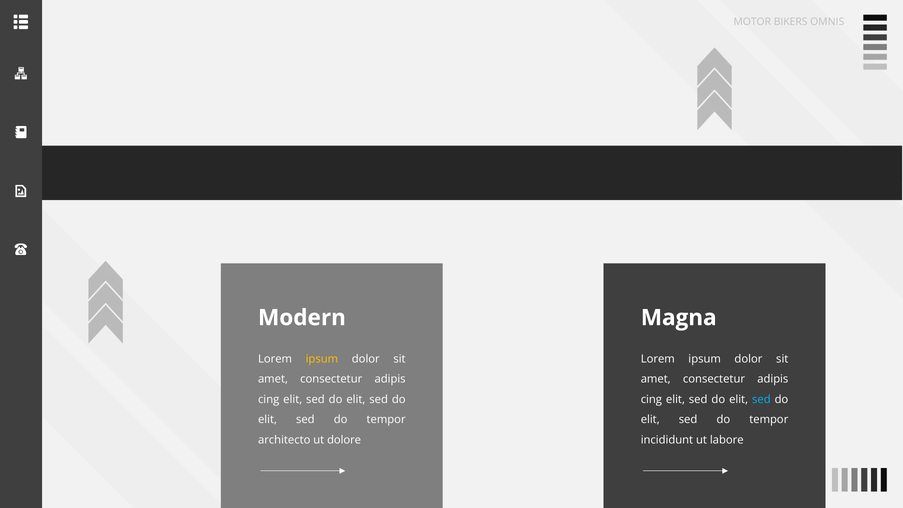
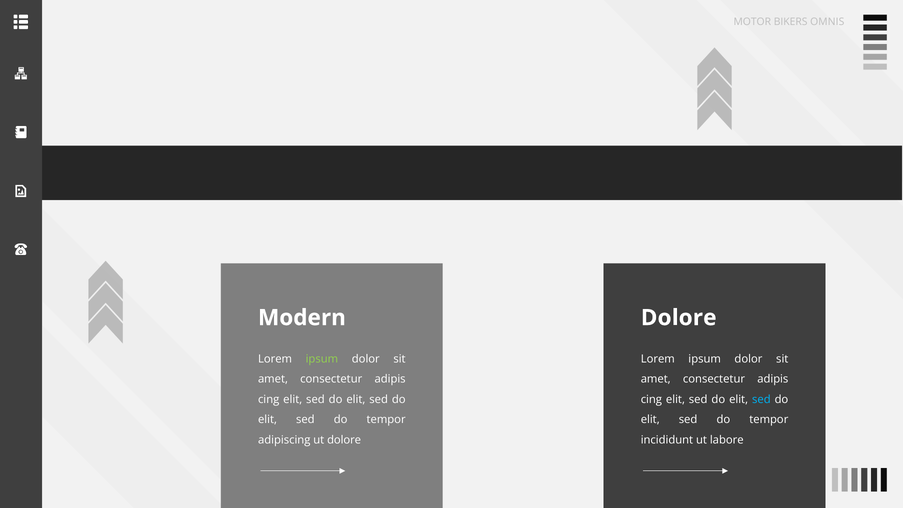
Magna at (679, 318): Magna -> Dolore
ipsum at (322, 359) colour: yellow -> light green
architecto: architecto -> adipiscing
